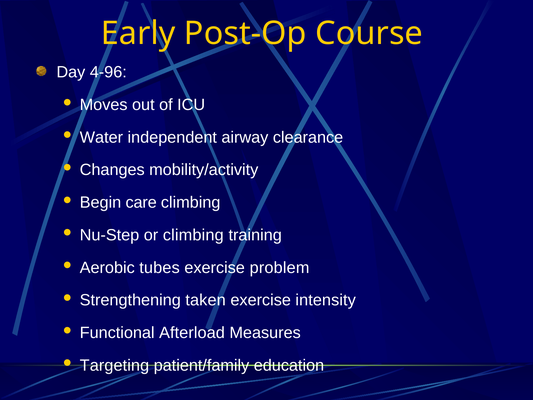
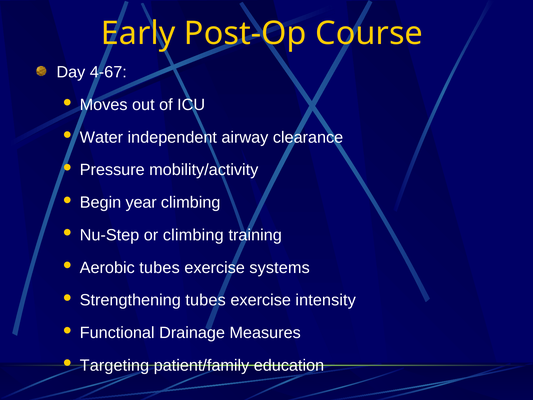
4-96: 4-96 -> 4-67
Changes: Changes -> Pressure
care: care -> year
problem: problem -> systems
Strengthening taken: taken -> tubes
Afterload: Afterload -> Drainage
